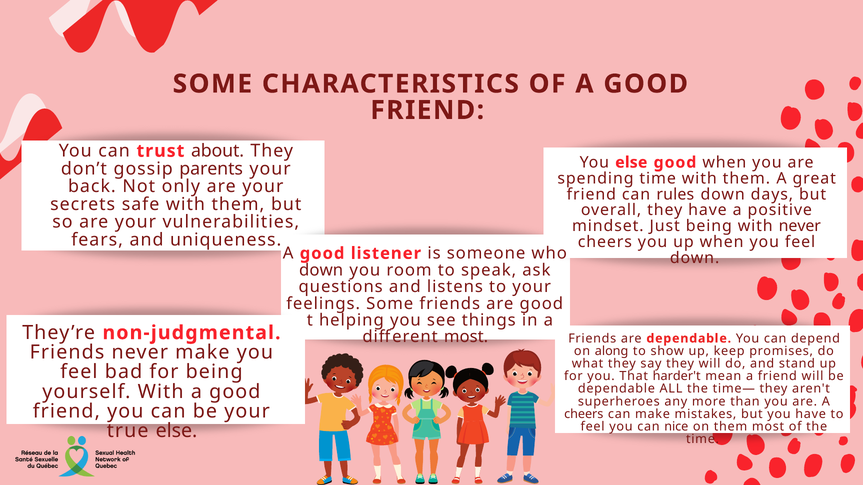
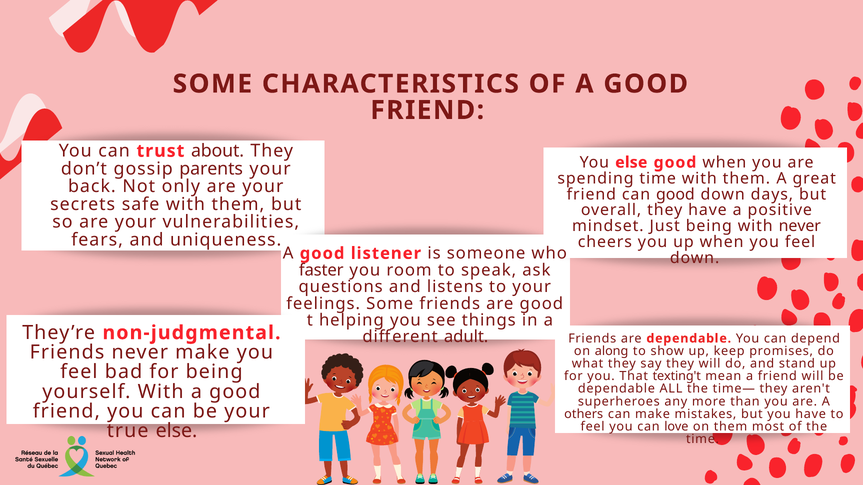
can rules: rules -> good
down at (321, 270): down -> faster
different most: most -> adult
harder't: harder't -> texting't
cheers at (584, 414): cheers -> others
nice: nice -> love
